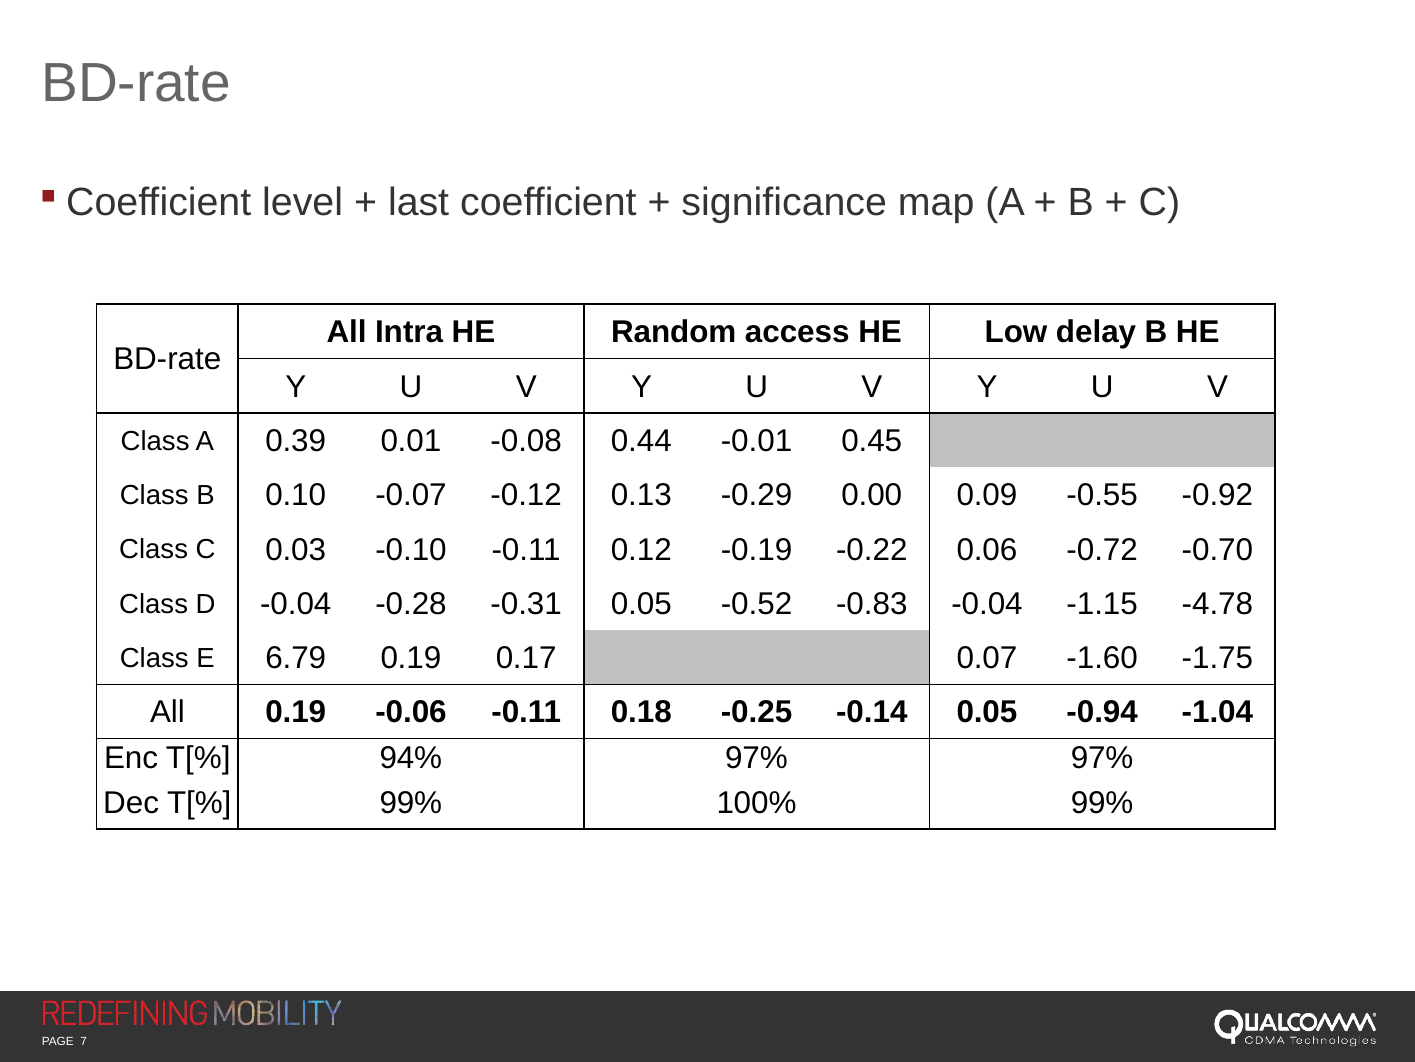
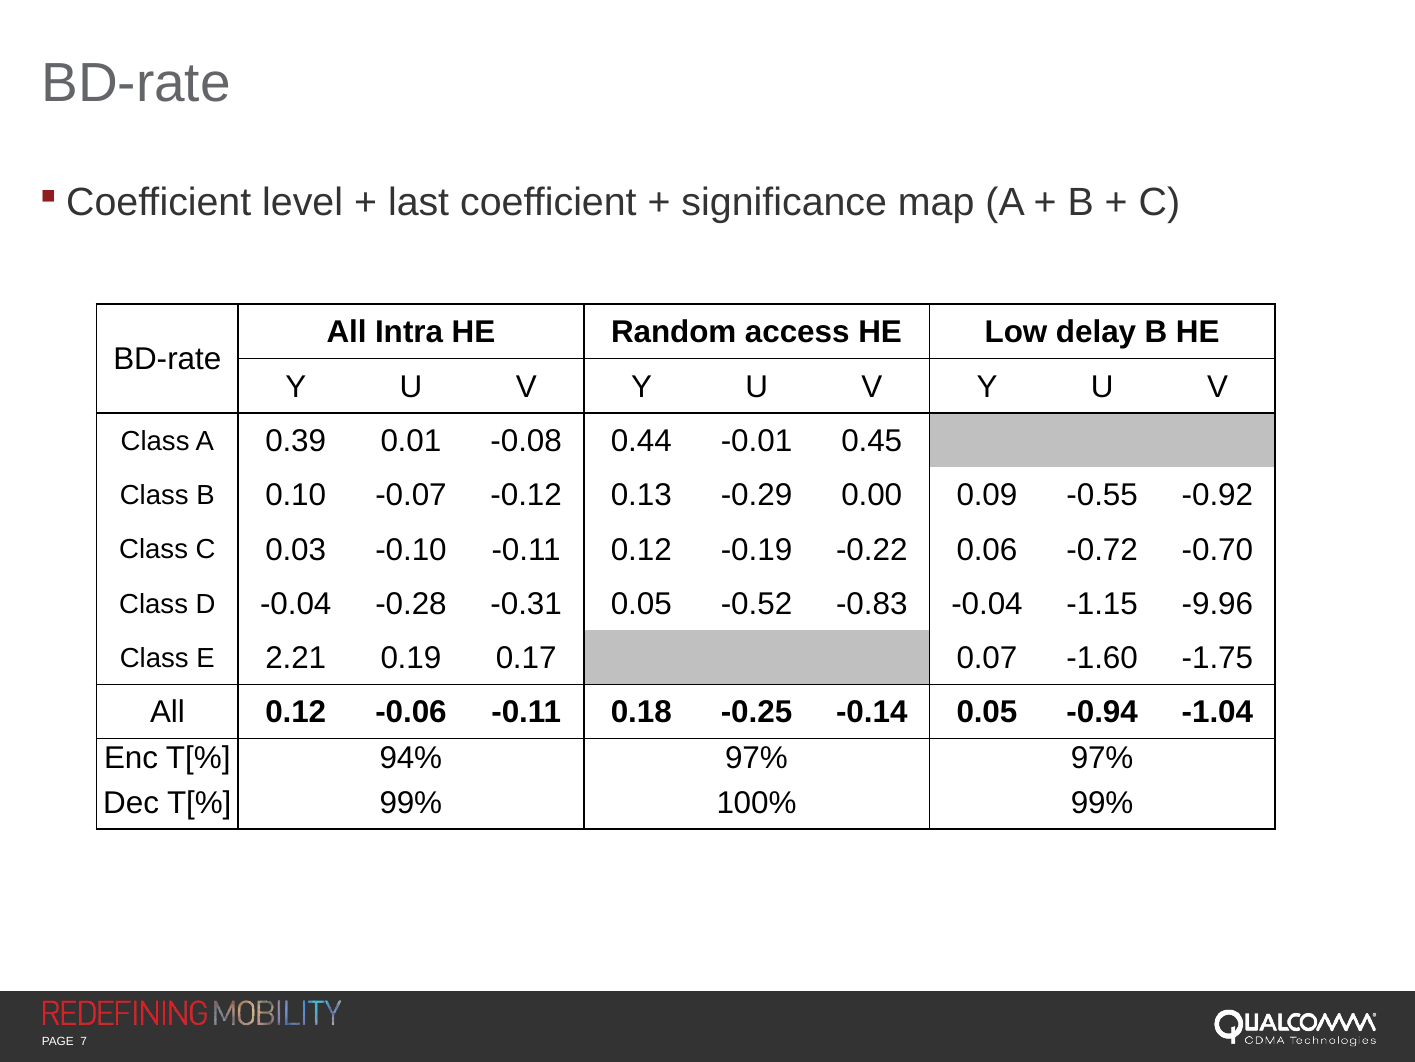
-4.78: -4.78 -> -9.96
6.79: 6.79 -> 2.21
All 0.19: 0.19 -> 0.12
